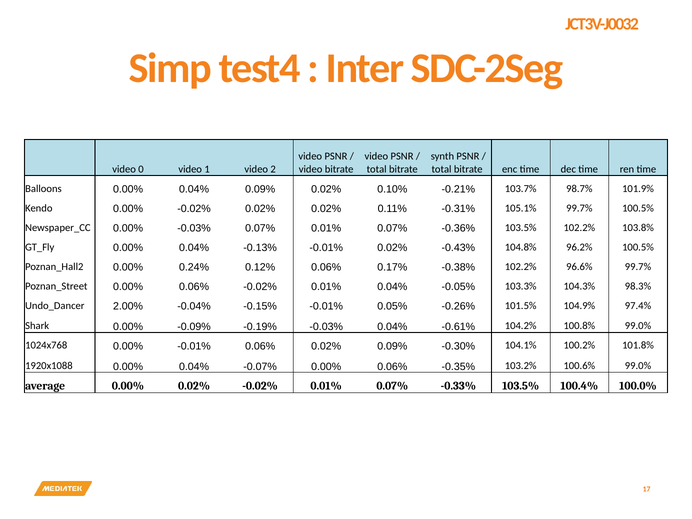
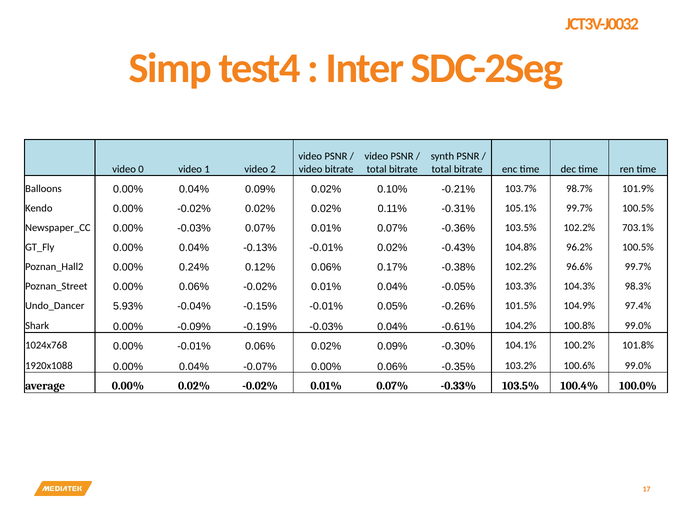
103.8%: 103.8% -> 703.1%
2.00%: 2.00% -> 5.93%
